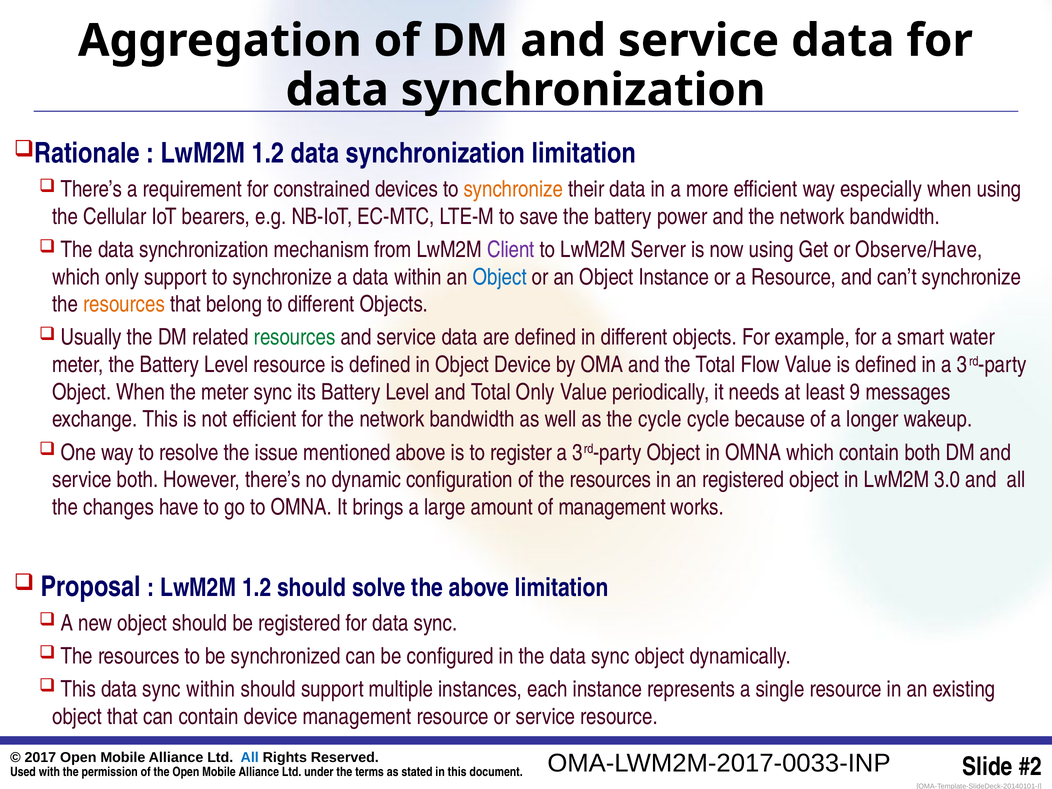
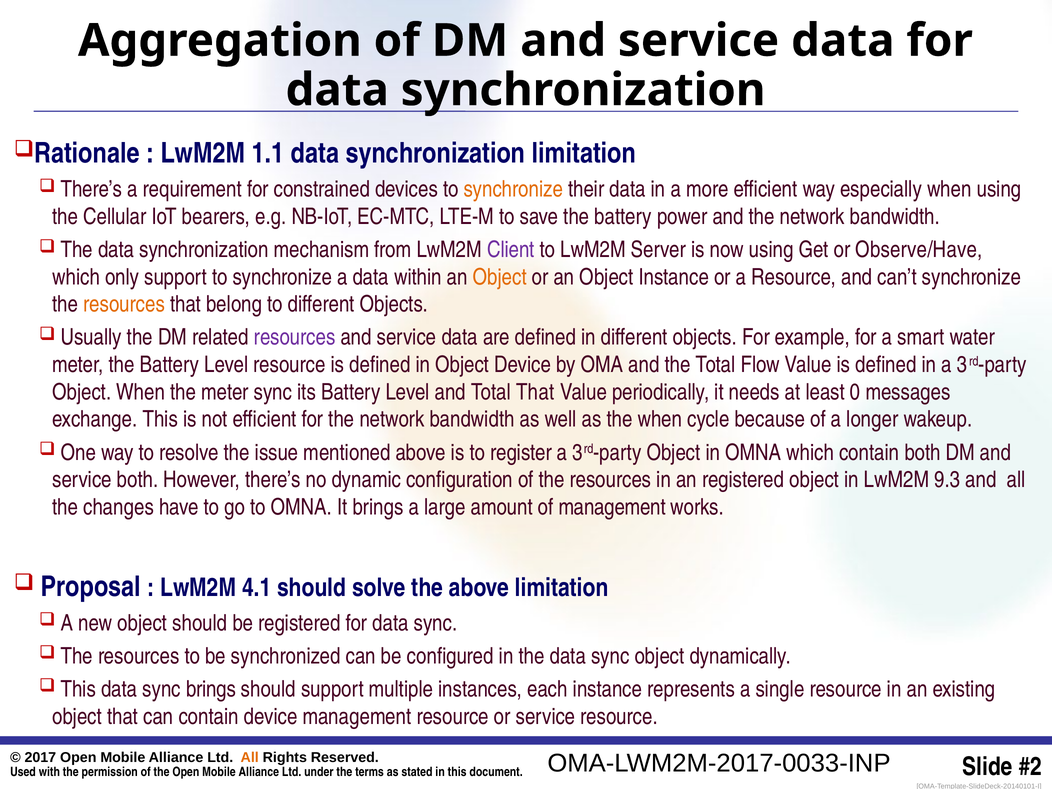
1.2 at (268, 153): 1.2 -> 1.1
Object at (500, 277) colour: blue -> orange
resources at (295, 337) colour: green -> purple
Total Only: Only -> That
9: 9 -> 0
the cycle: cycle -> when
3.0: 3.0 -> 9.3
1.2 at (257, 588): 1.2 -> 4.1
sync within: within -> brings
All at (250, 757) colour: blue -> orange
